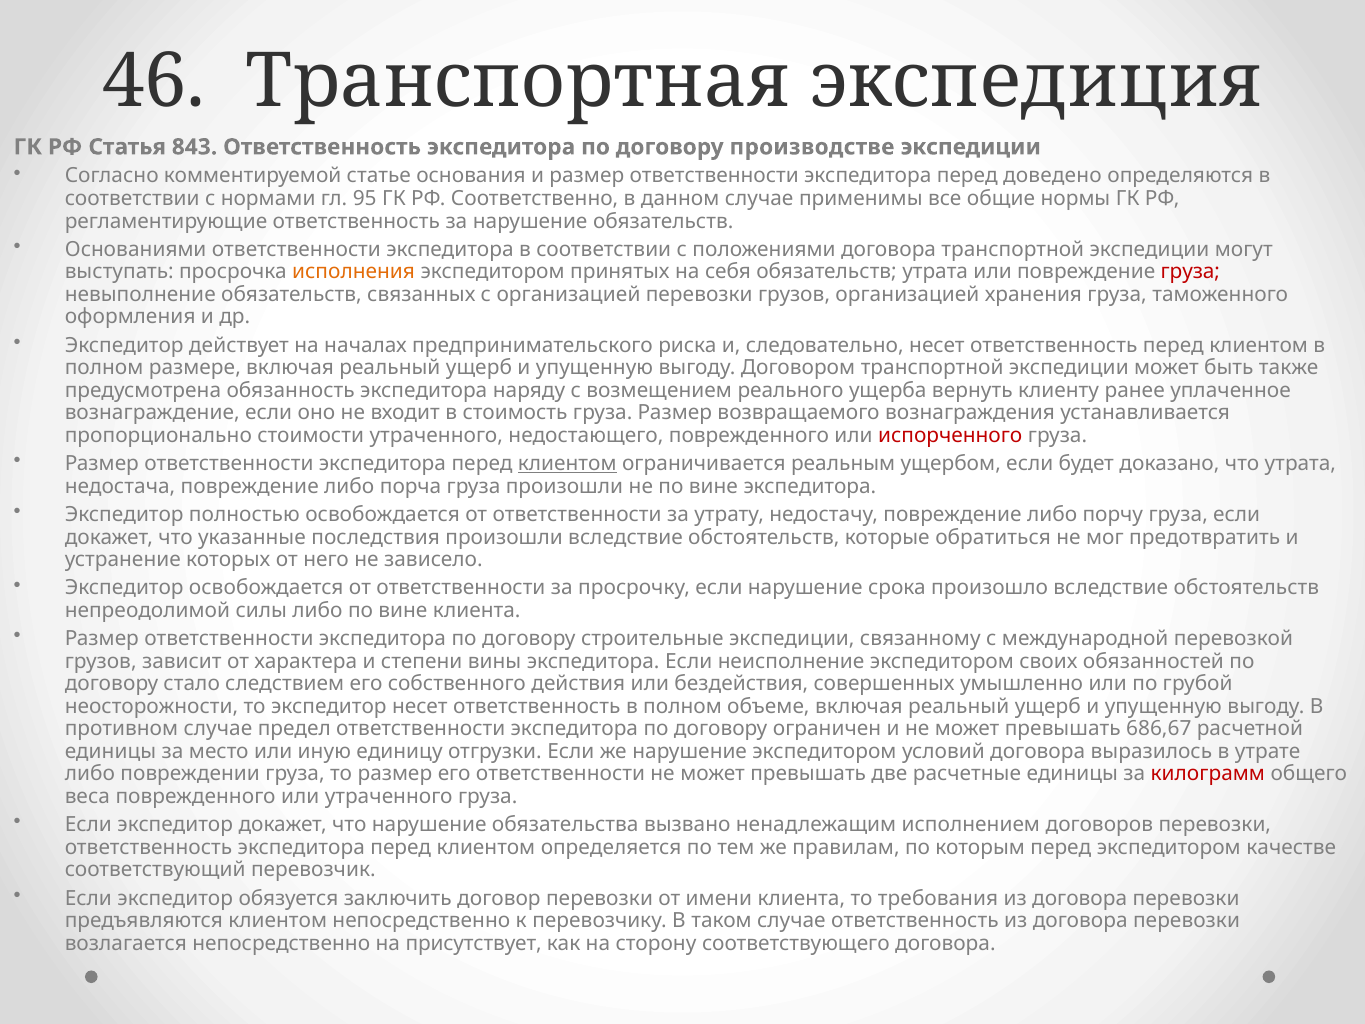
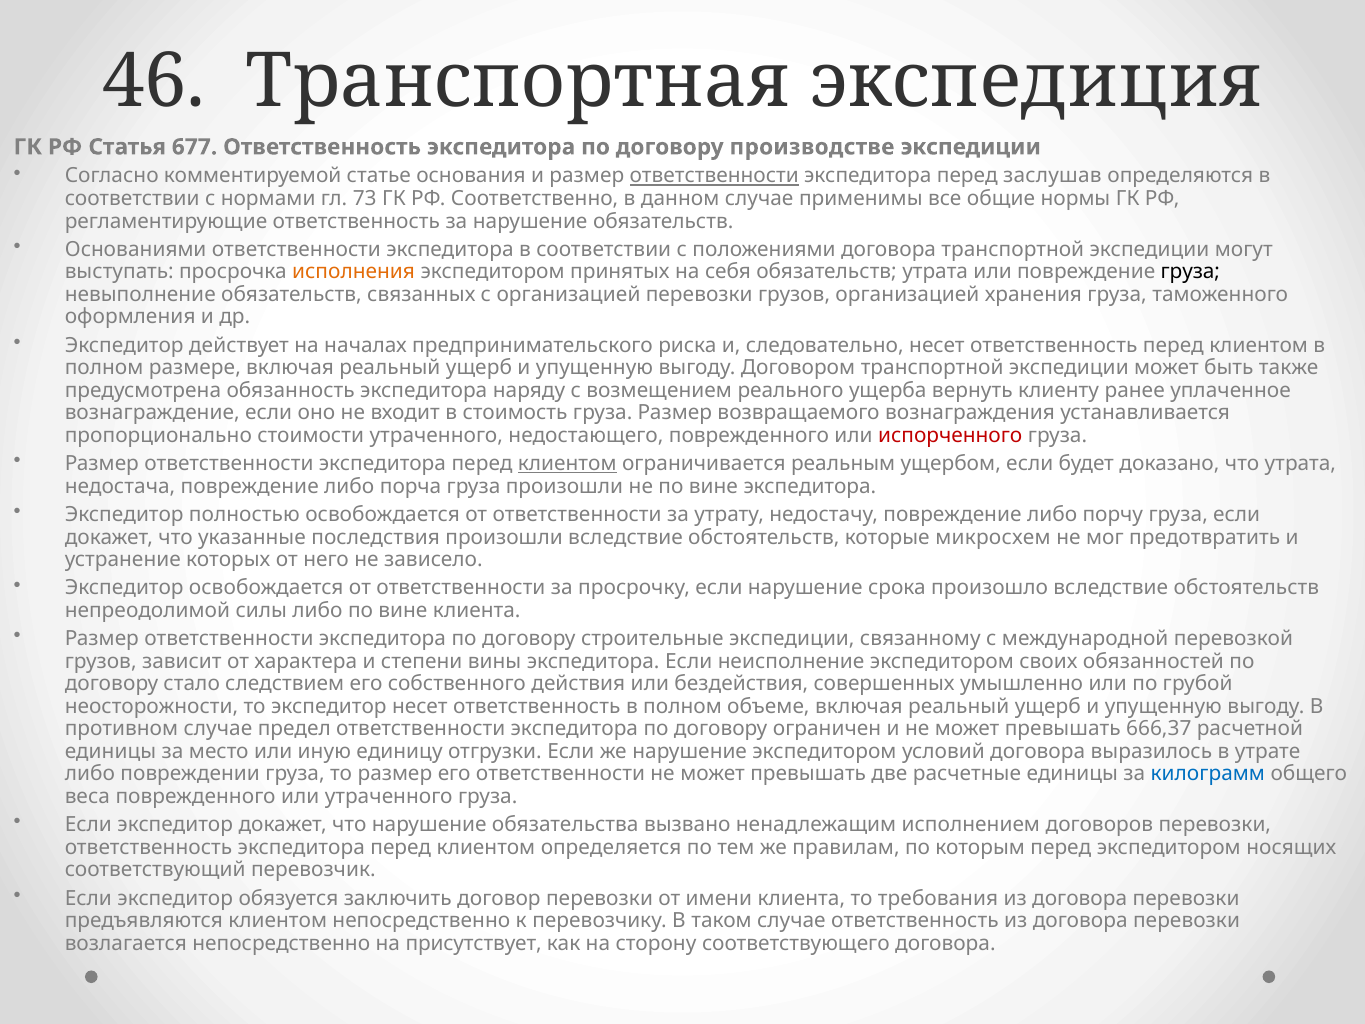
843: 843 -> 677
ответственности at (714, 176) underline: none -> present
доведено: доведено -> заслушав
95: 95 -> 73
груза at (1190, 272) colour: red -> black
обратиться: обратиться -> микросхем
686,67: 686,67 -> 666,37
килограмм colour: red -> blue
качестве: качестве -> носящих
